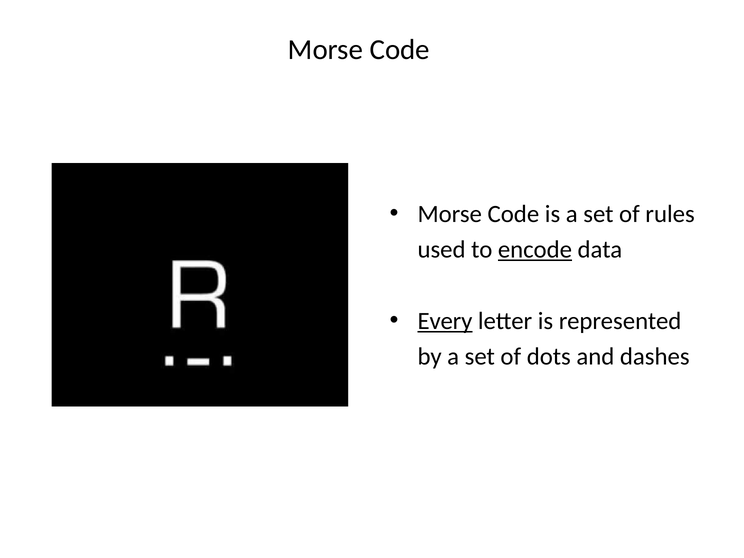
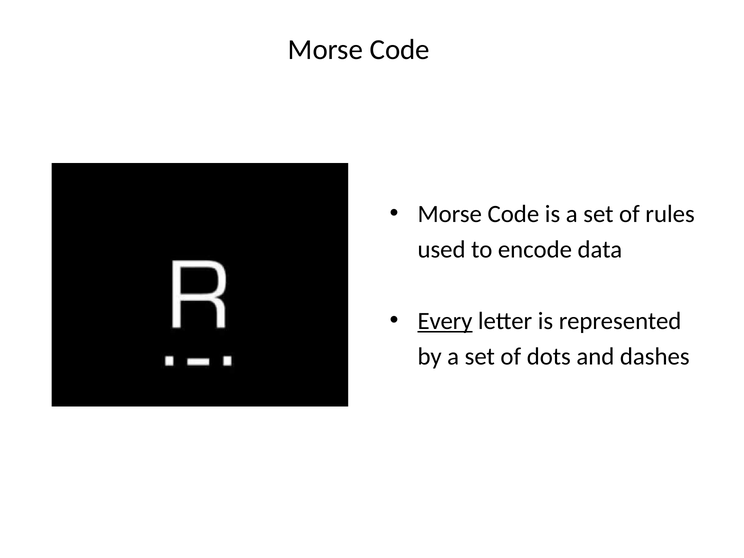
encode underline: present -> none
